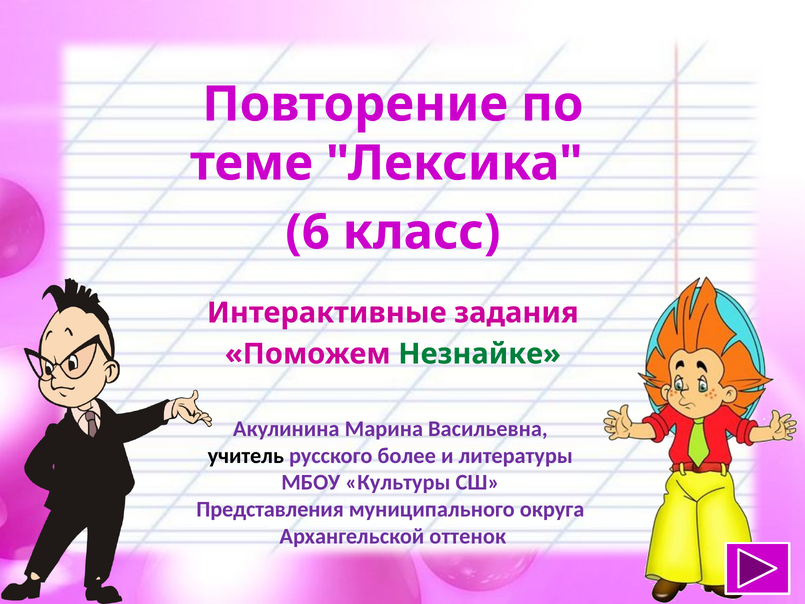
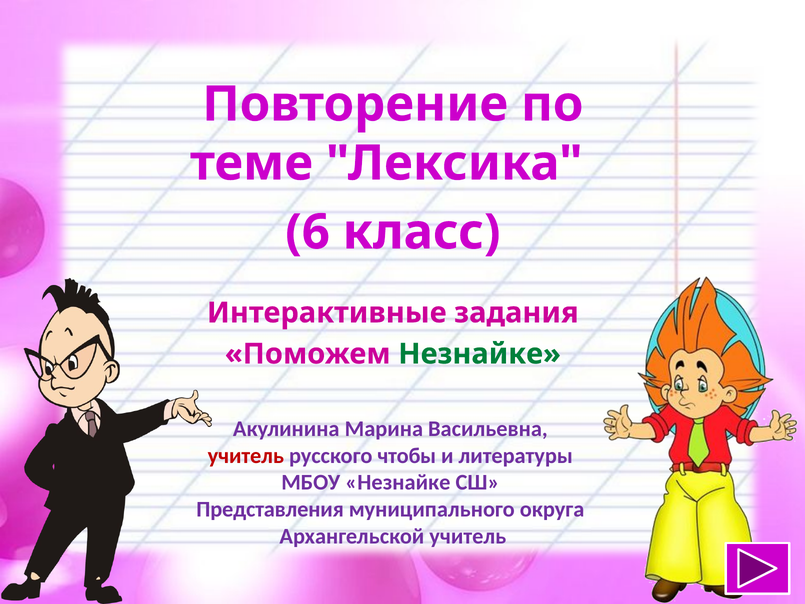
учитель at (246, 455) colour: black -> red
более: более -> чтобы
МБОУ Культуры: Культуры -> Незнайке
Архангельской оттенок: оттенок -> учитель
